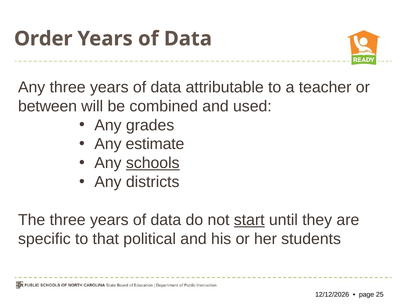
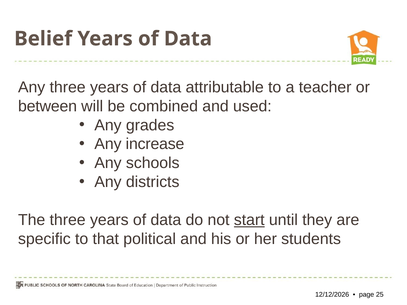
Order: Order -> Belief
estimate: estimate -> increase
schools underline: present -> none
